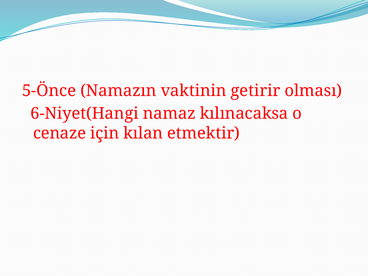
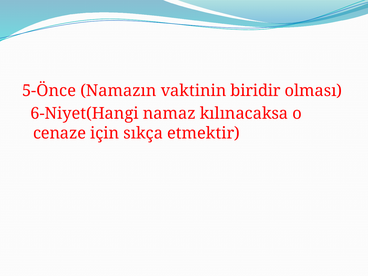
getirir: getirir -> biridir
kılan: kılan -> sıkça
